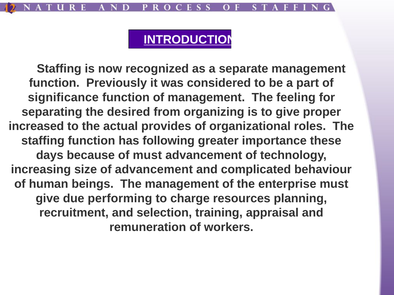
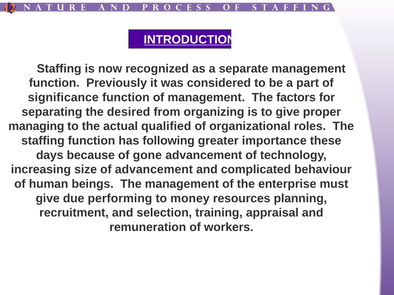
feeling: feeling -> factors
increased: increased -> managing
provides: provides -> qualified
of must: must -> gone
charge: charge -> money
